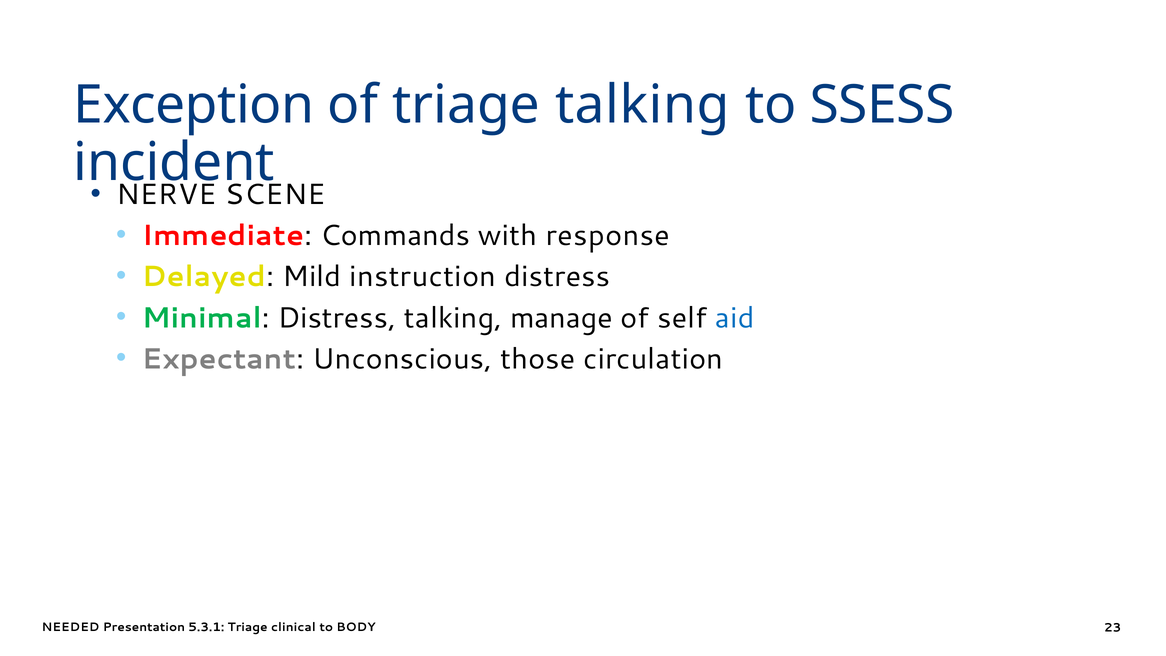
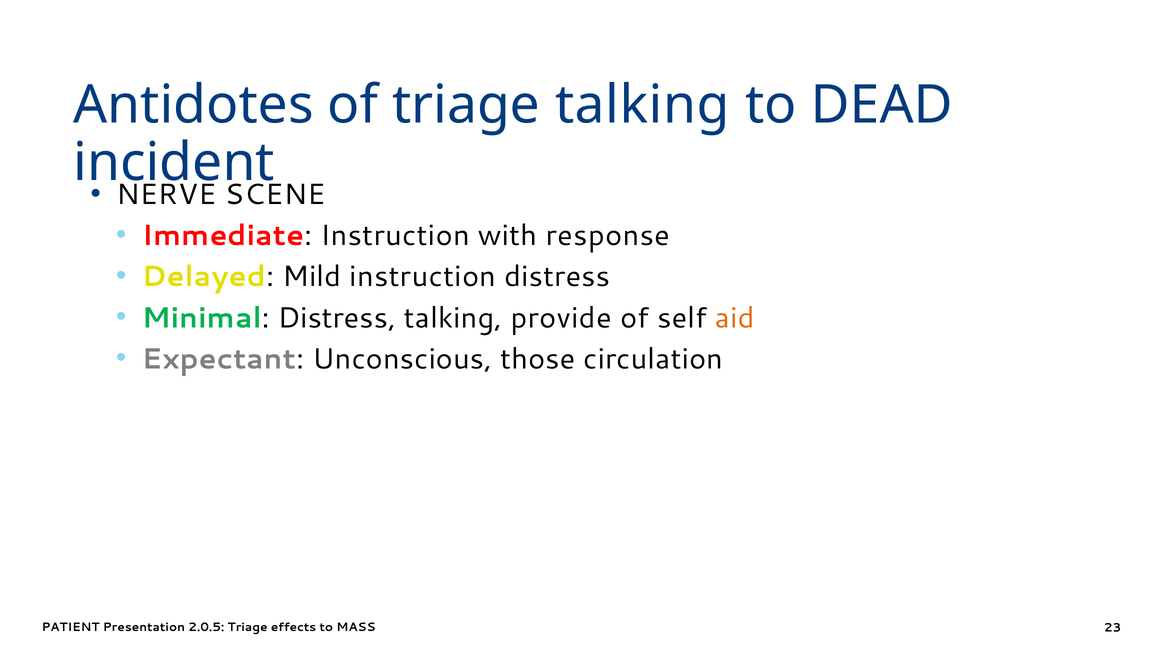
Exception: Exception -> Antidotes
SSESS: SSESS -> DEAD
Immediate Commands: Commands -> Instruction
manage: manage -> provide
aid colour: blue -> orange
NEEDED: NEEDED -> PATIENT
5.3.1: 5.3.1 -> 2.0.5
clinical: clinical -> effects
BODY: BODY -> MASS
